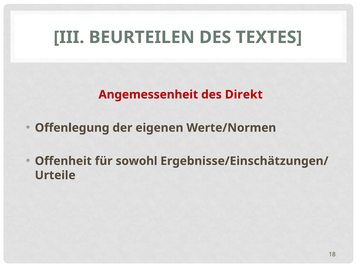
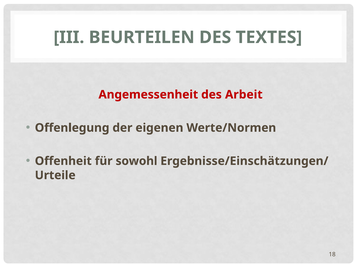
Direkt: Direkt -> Arbeit
